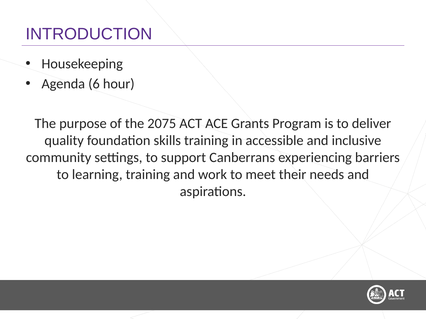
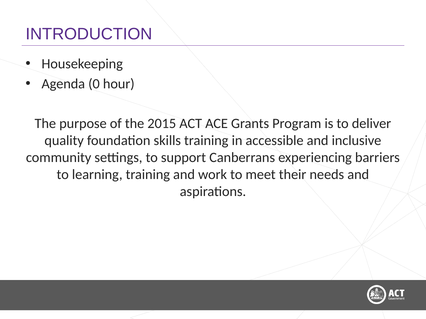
6: 6 -> 0
2075: 2075 -> 2015
